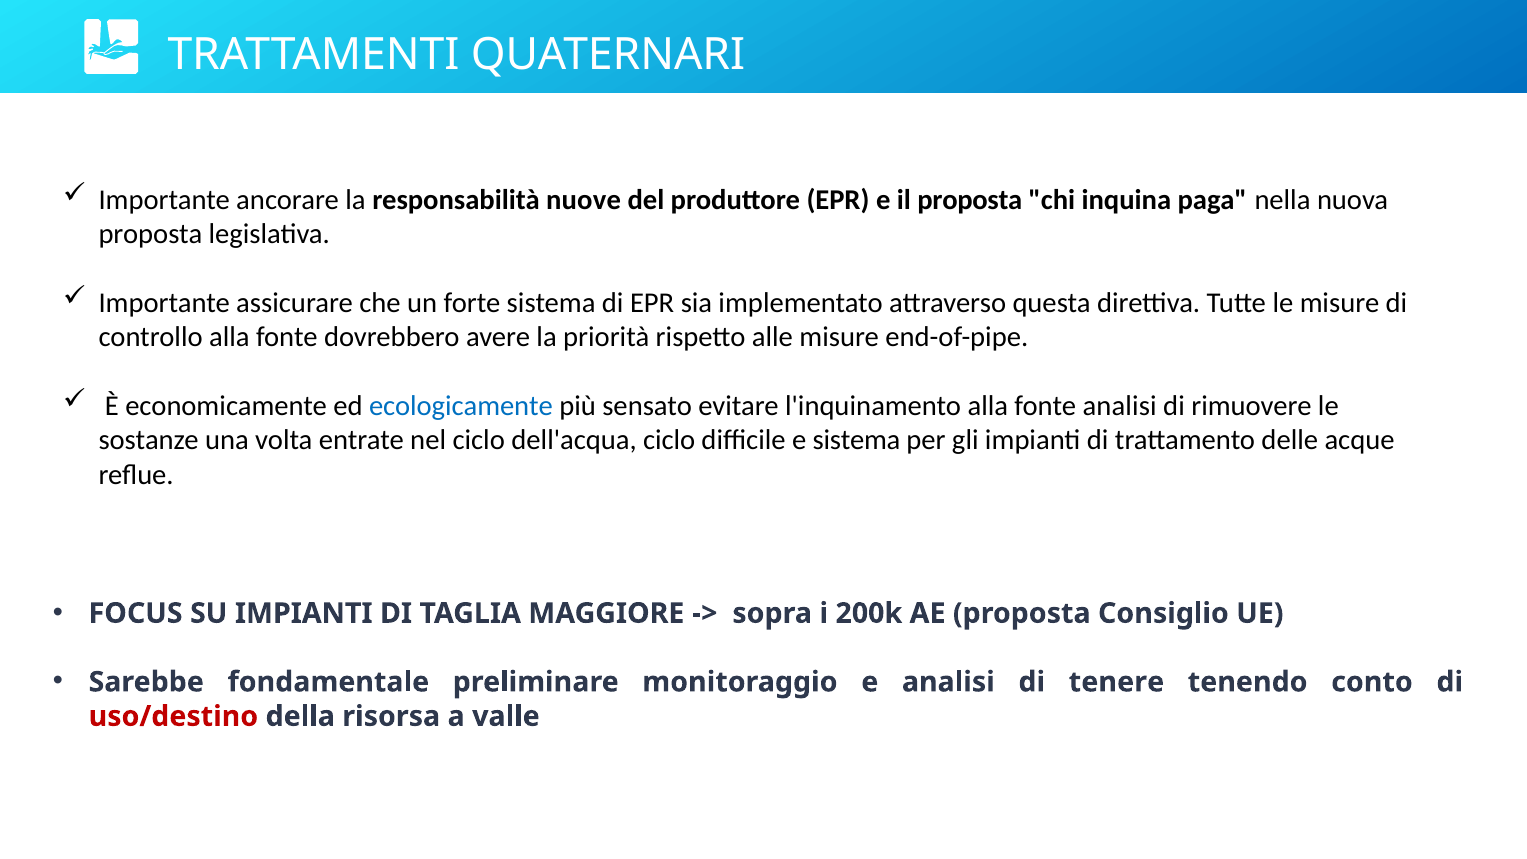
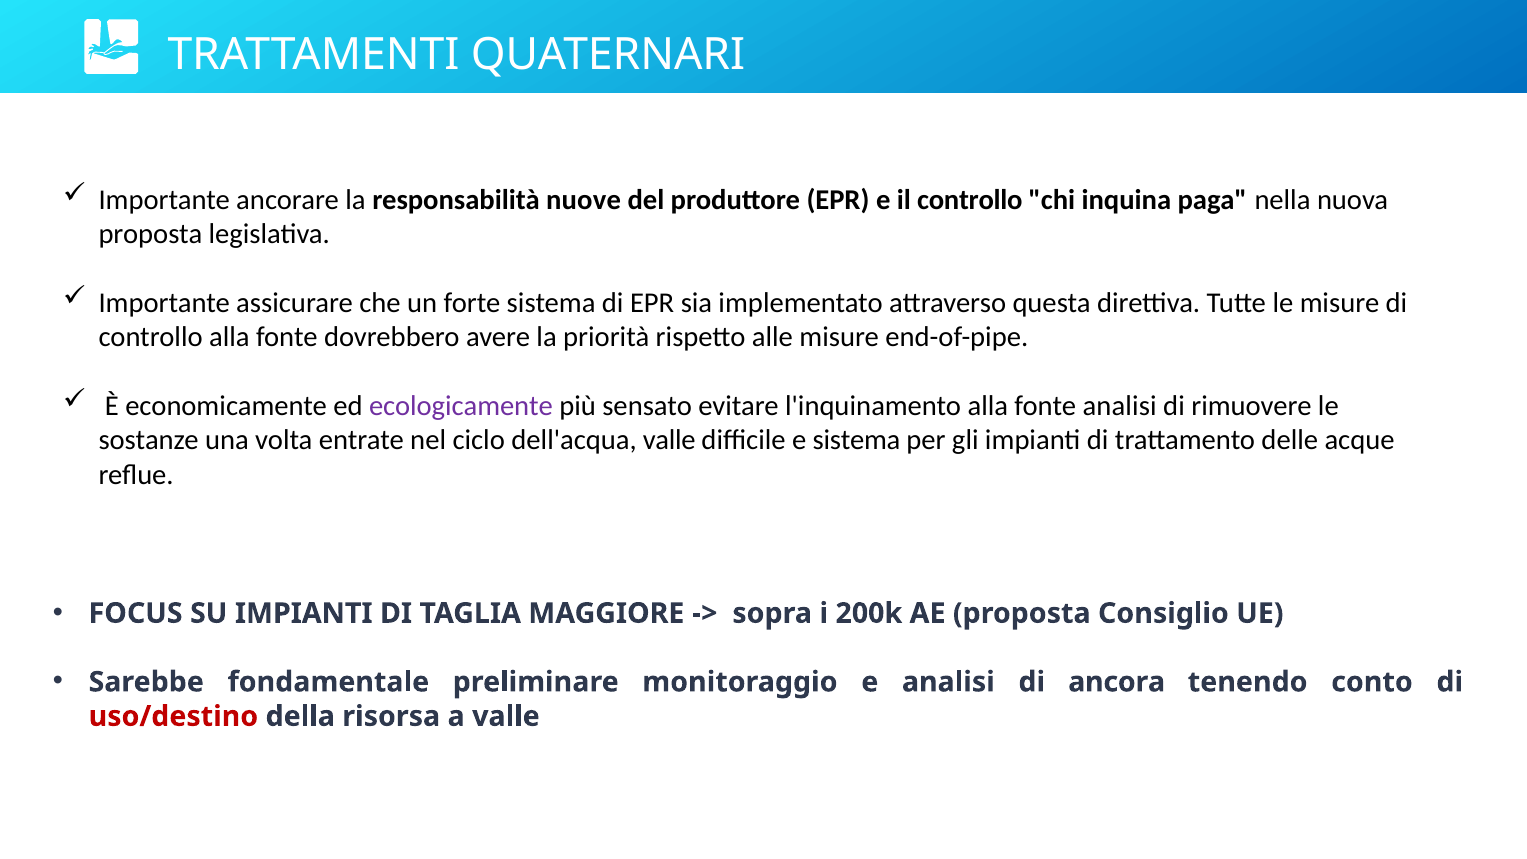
il proposta: proposta -> controllo
ecologicamente colour: blue -> purple
dell'acqua ciclo: ciclo -> valle
tenere: tenere -> ancora
